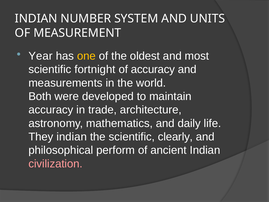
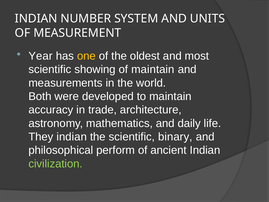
fortnight: fortnight -> showing
of accuracy: accuracy -> maintain
clearly: clearly -> binary
civilization colour: pink -> light green
